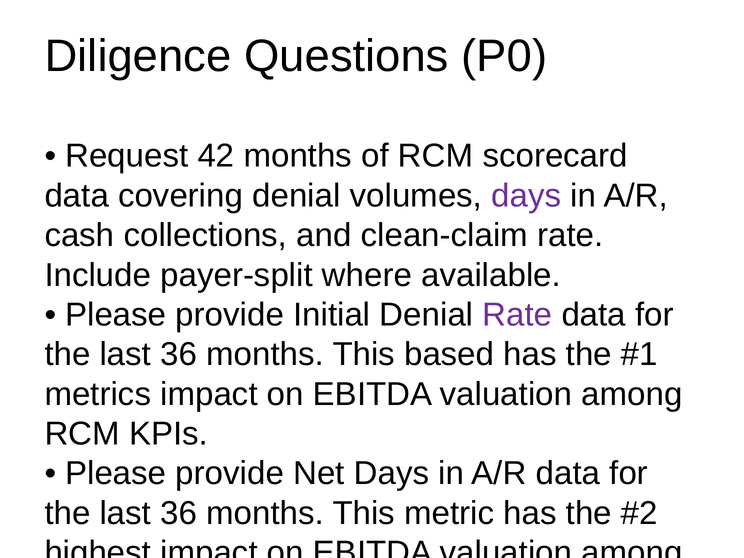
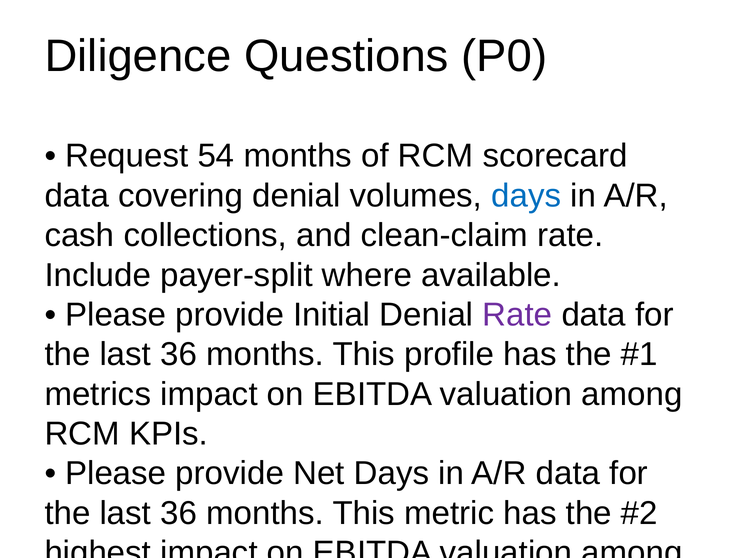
42: 42 -> 54
days at (526, 196) colour: purple -> blue
based: based -> profile
